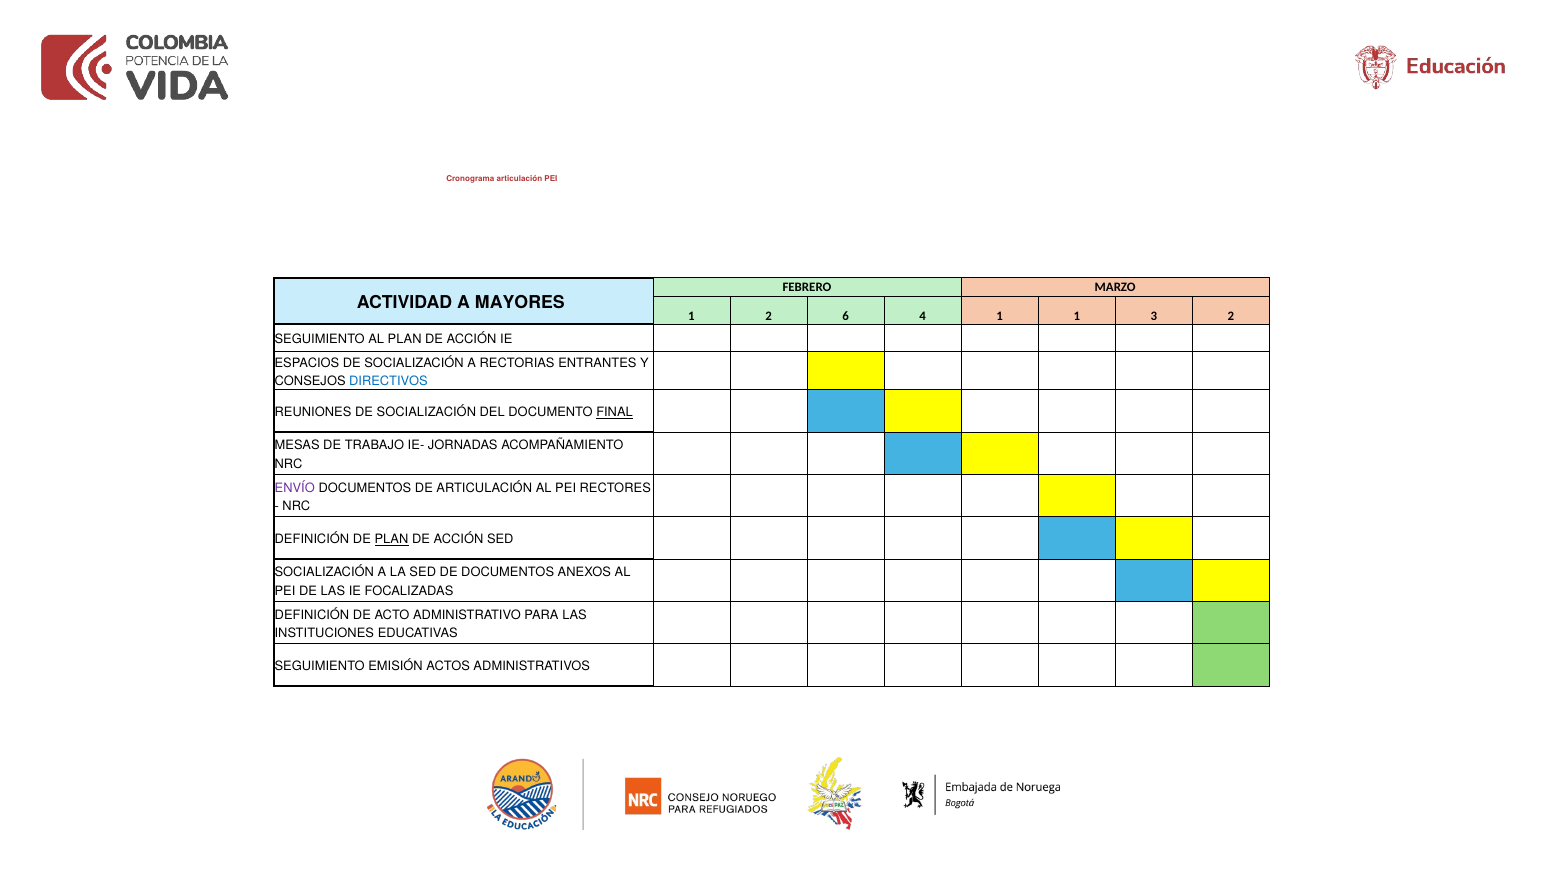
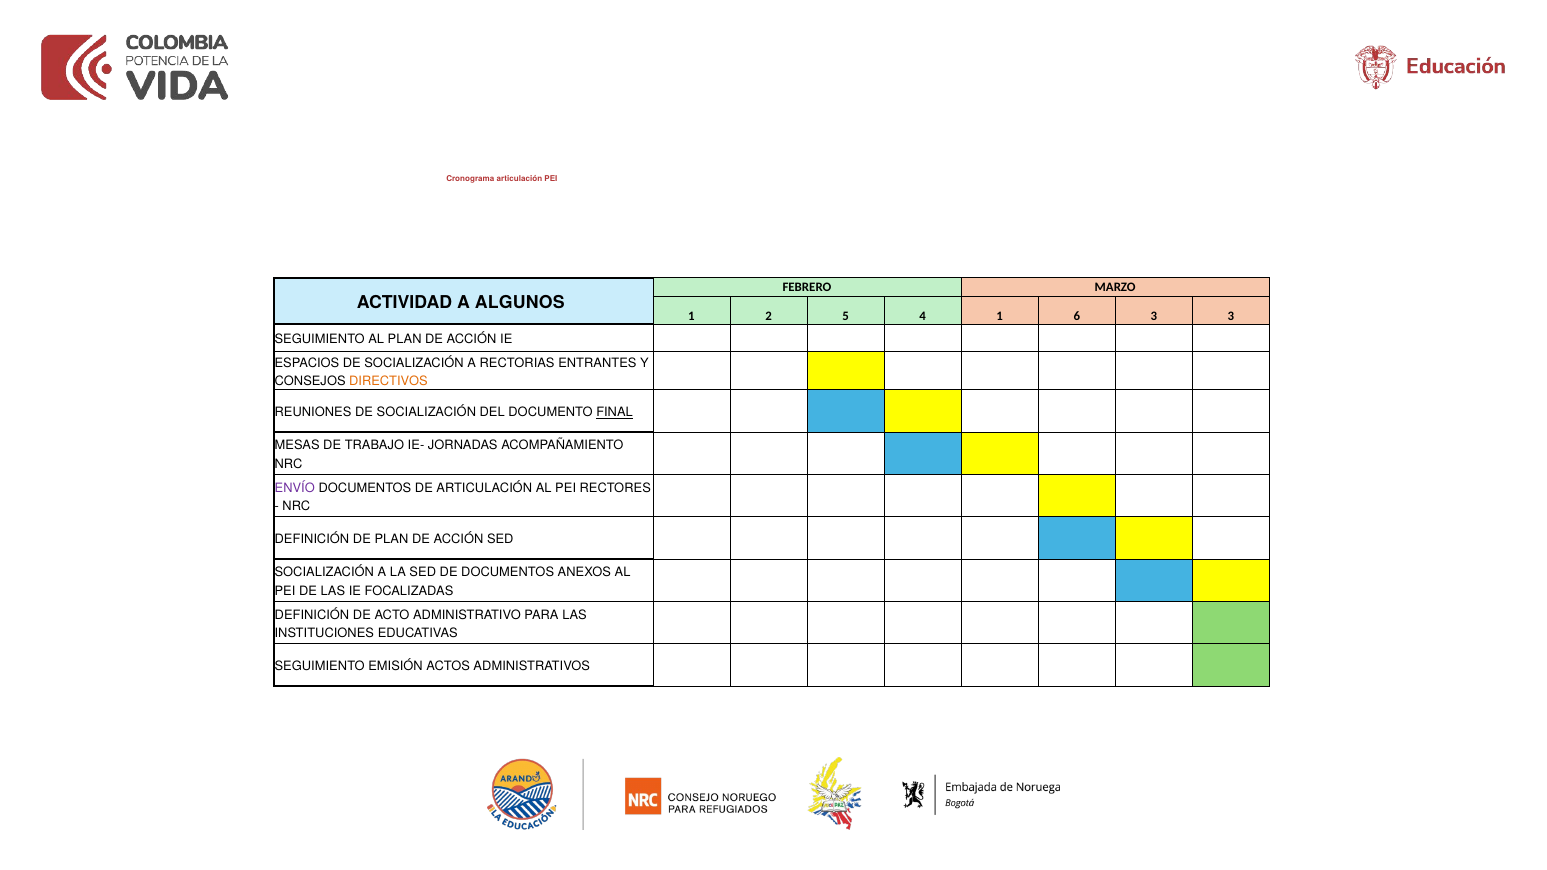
MAYORES: MAYORES -> ALGUNOS
6: 6 -> 5
1 1: 1 -> 6
3 2: 2 -> 3
DIRECTIVOS colour: blue -> orange
PLAN at (391, 540) underline: present -> none
